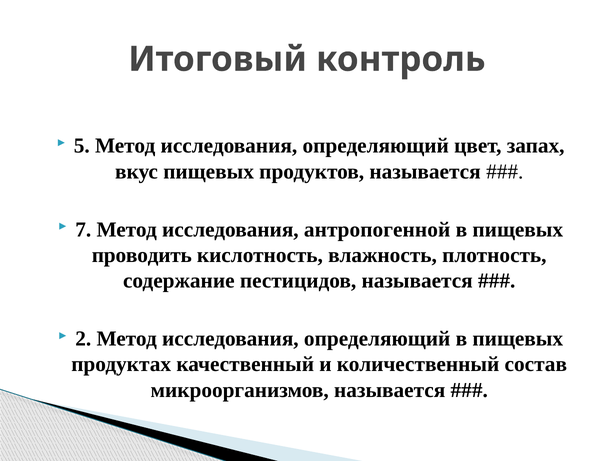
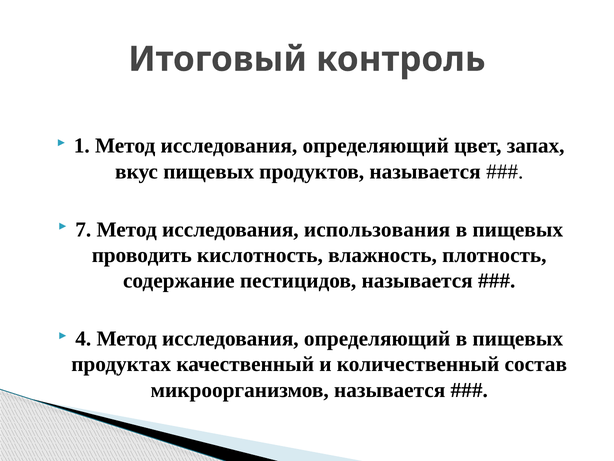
5: 5 -> 1
антропогенной: антропогенной -> использования
2: 2 -> 4
